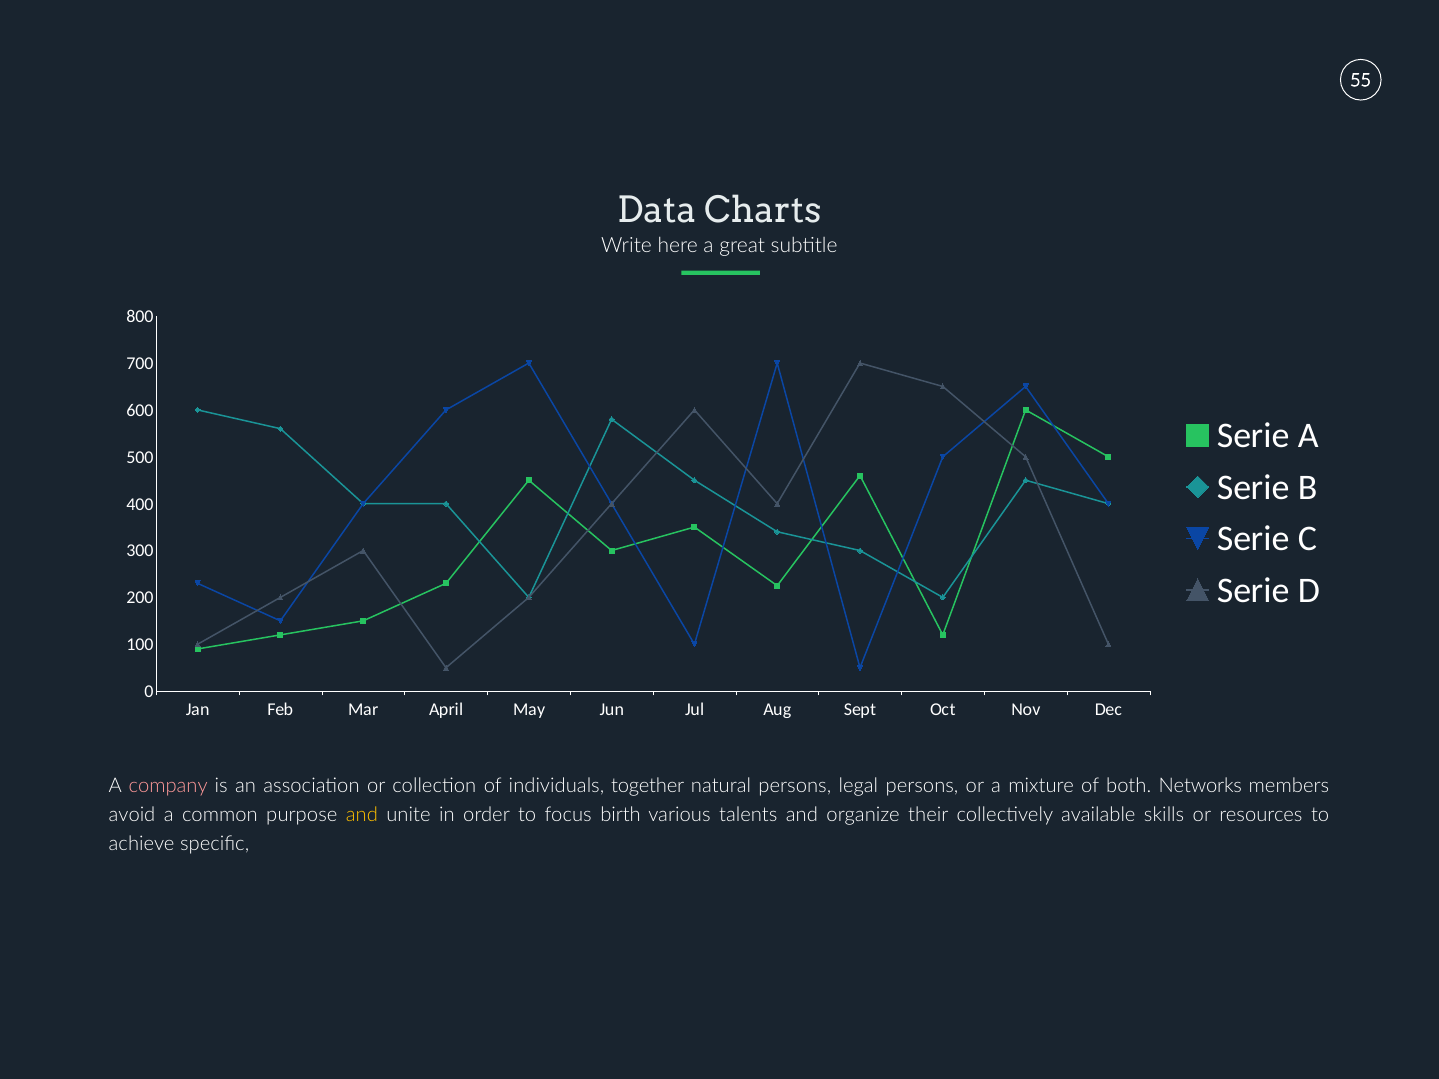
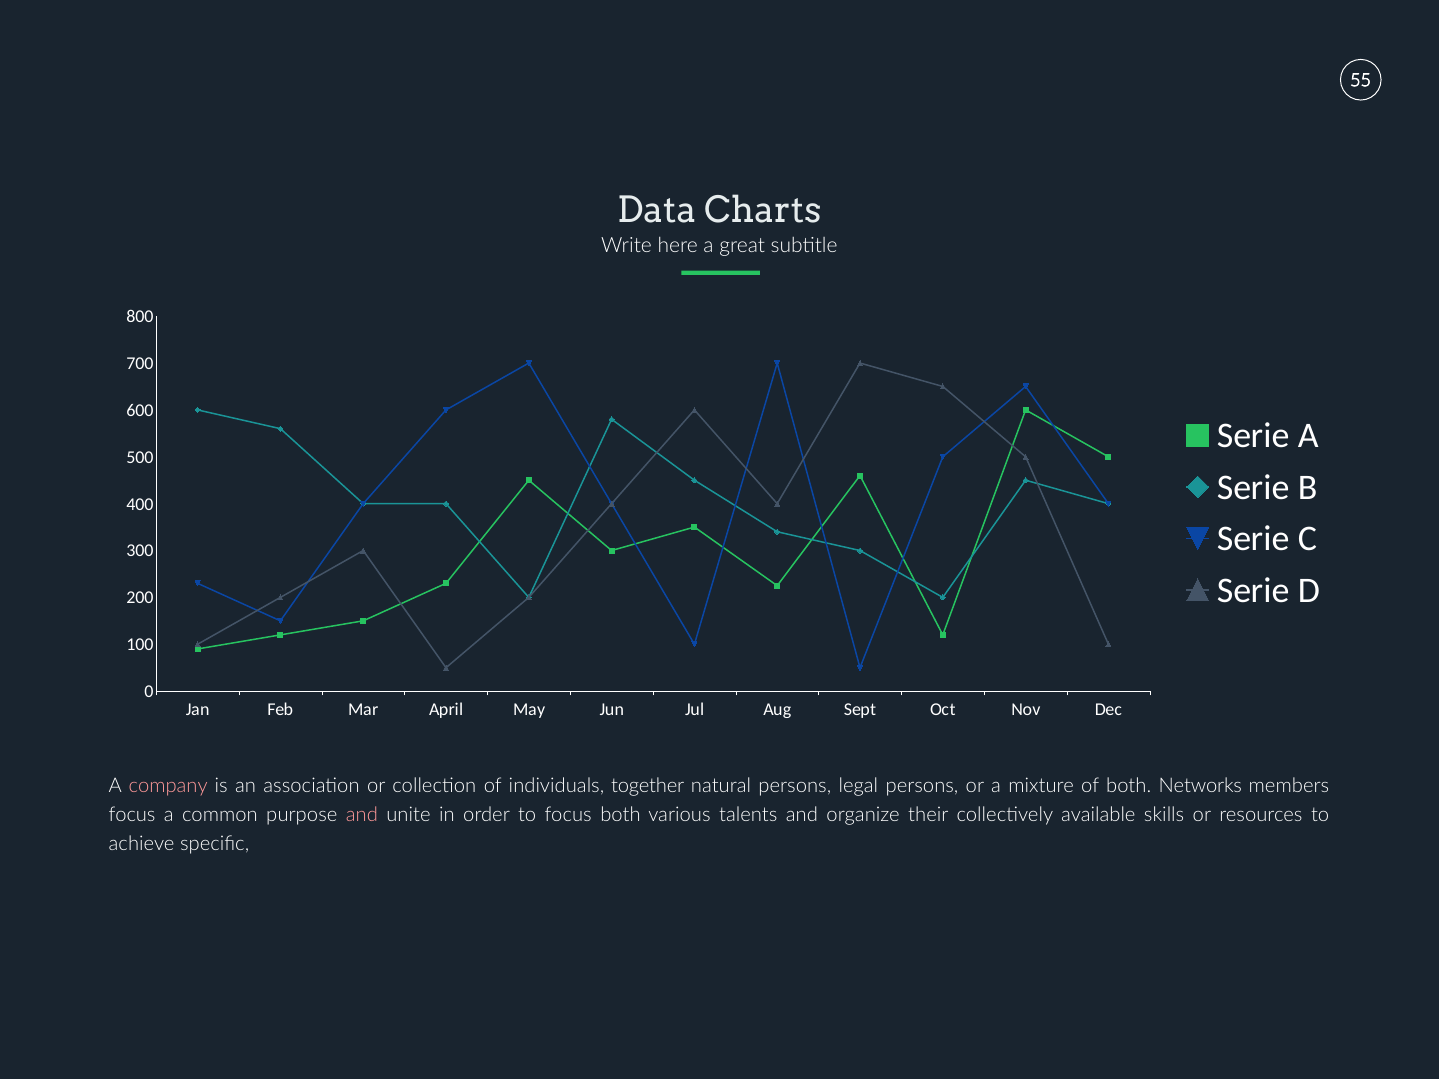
avoid at (132, 815): avoid -> focus
and at (362, 815) colour: yellow -> pink
focus birth: birth -> both
